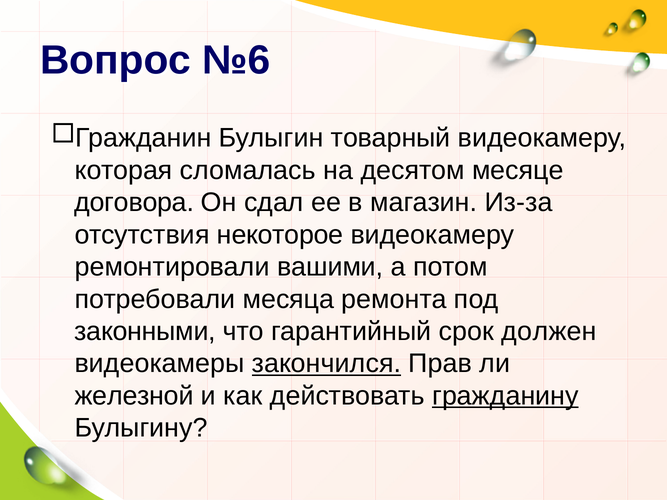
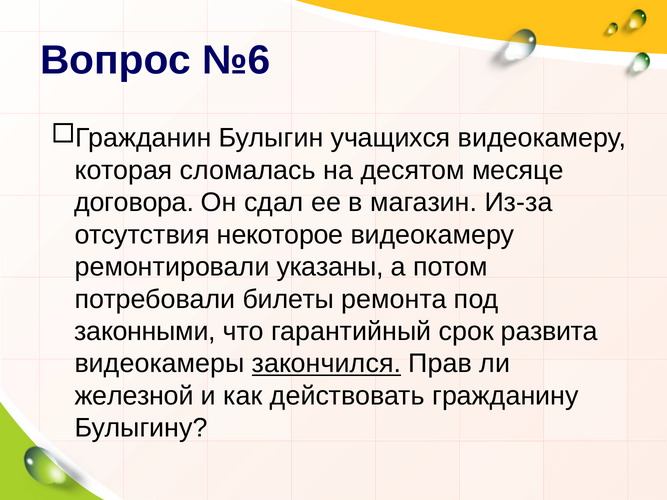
товарный: товарный -> учащихся
вашими: вашими -> указаны
месяца: месяца -> билеты
должен: должен -> развита
гражданину underline: present -> none
